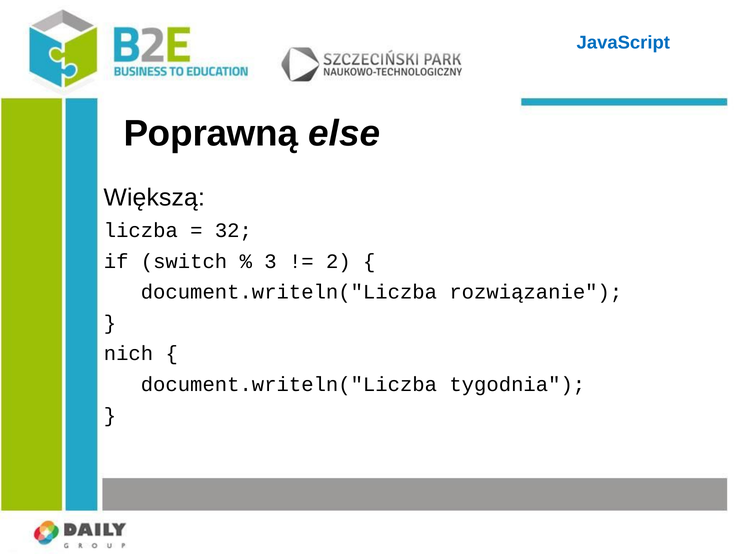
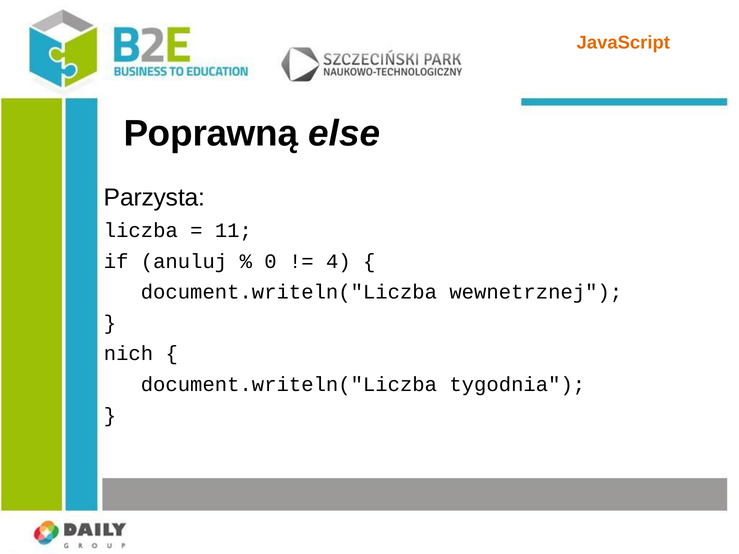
JavaScript colour: blue -> orange
Większą: Większą -> Parzysta
32: 32 -> 11
switch: switch -> anuluj
3: 3 -> 0
2: 2 -> 4
rozwiązanie: rozwiązanie -> wewnetrznej
